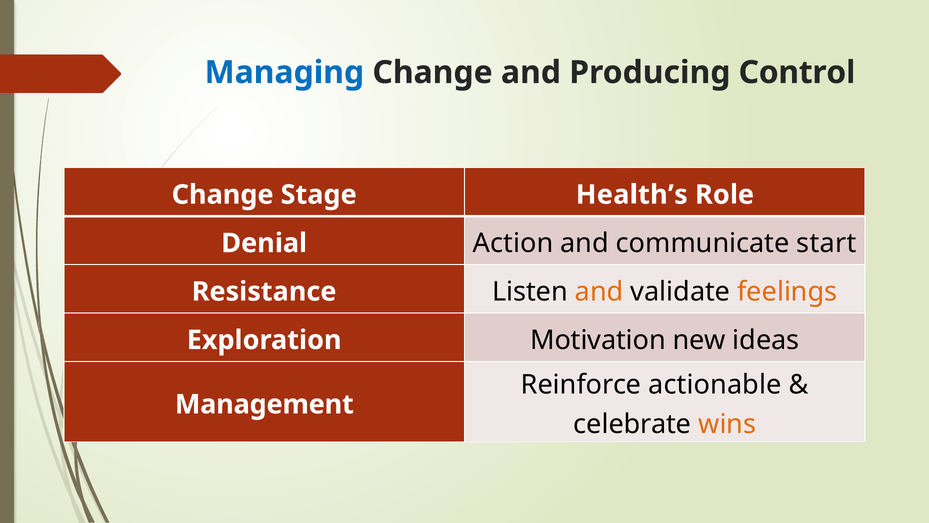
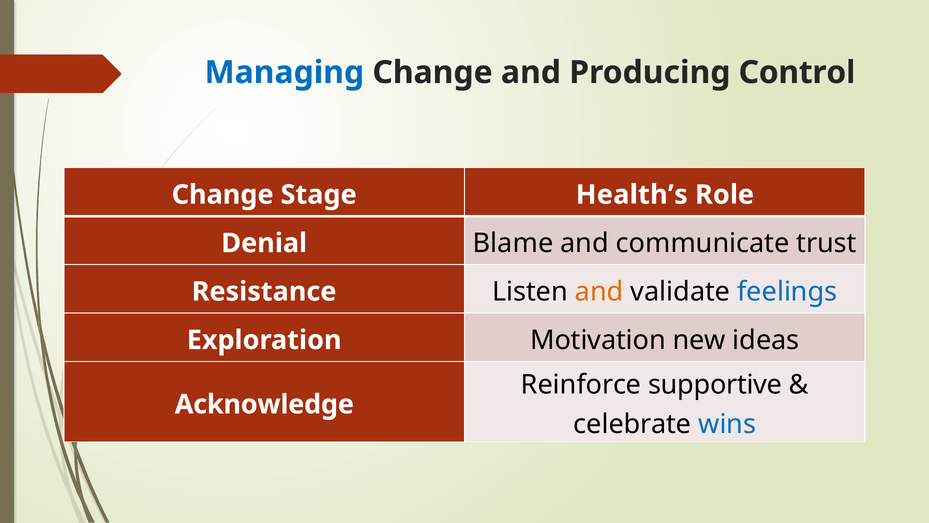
Action: Action -> Blame
start: start -> trust
feelings colour: orange -> blue
actionable: actionable -> supportive
Management: Management -> Acknowledge
wins colour: orange -> blue
